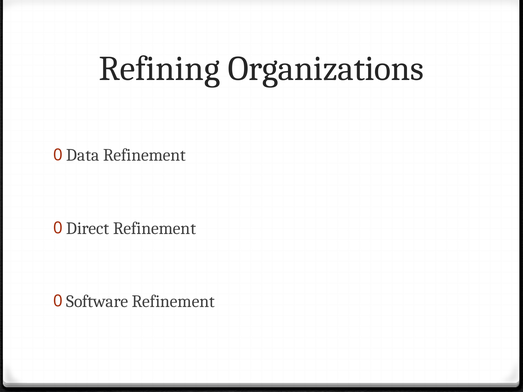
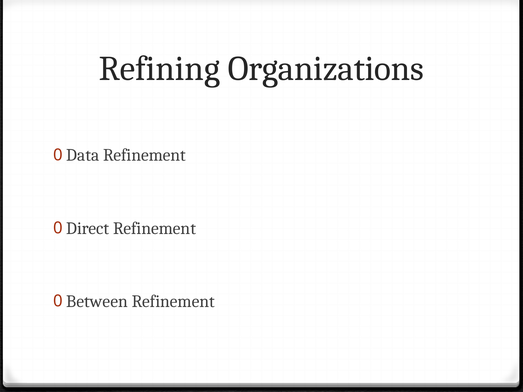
Software: Software -> Between
